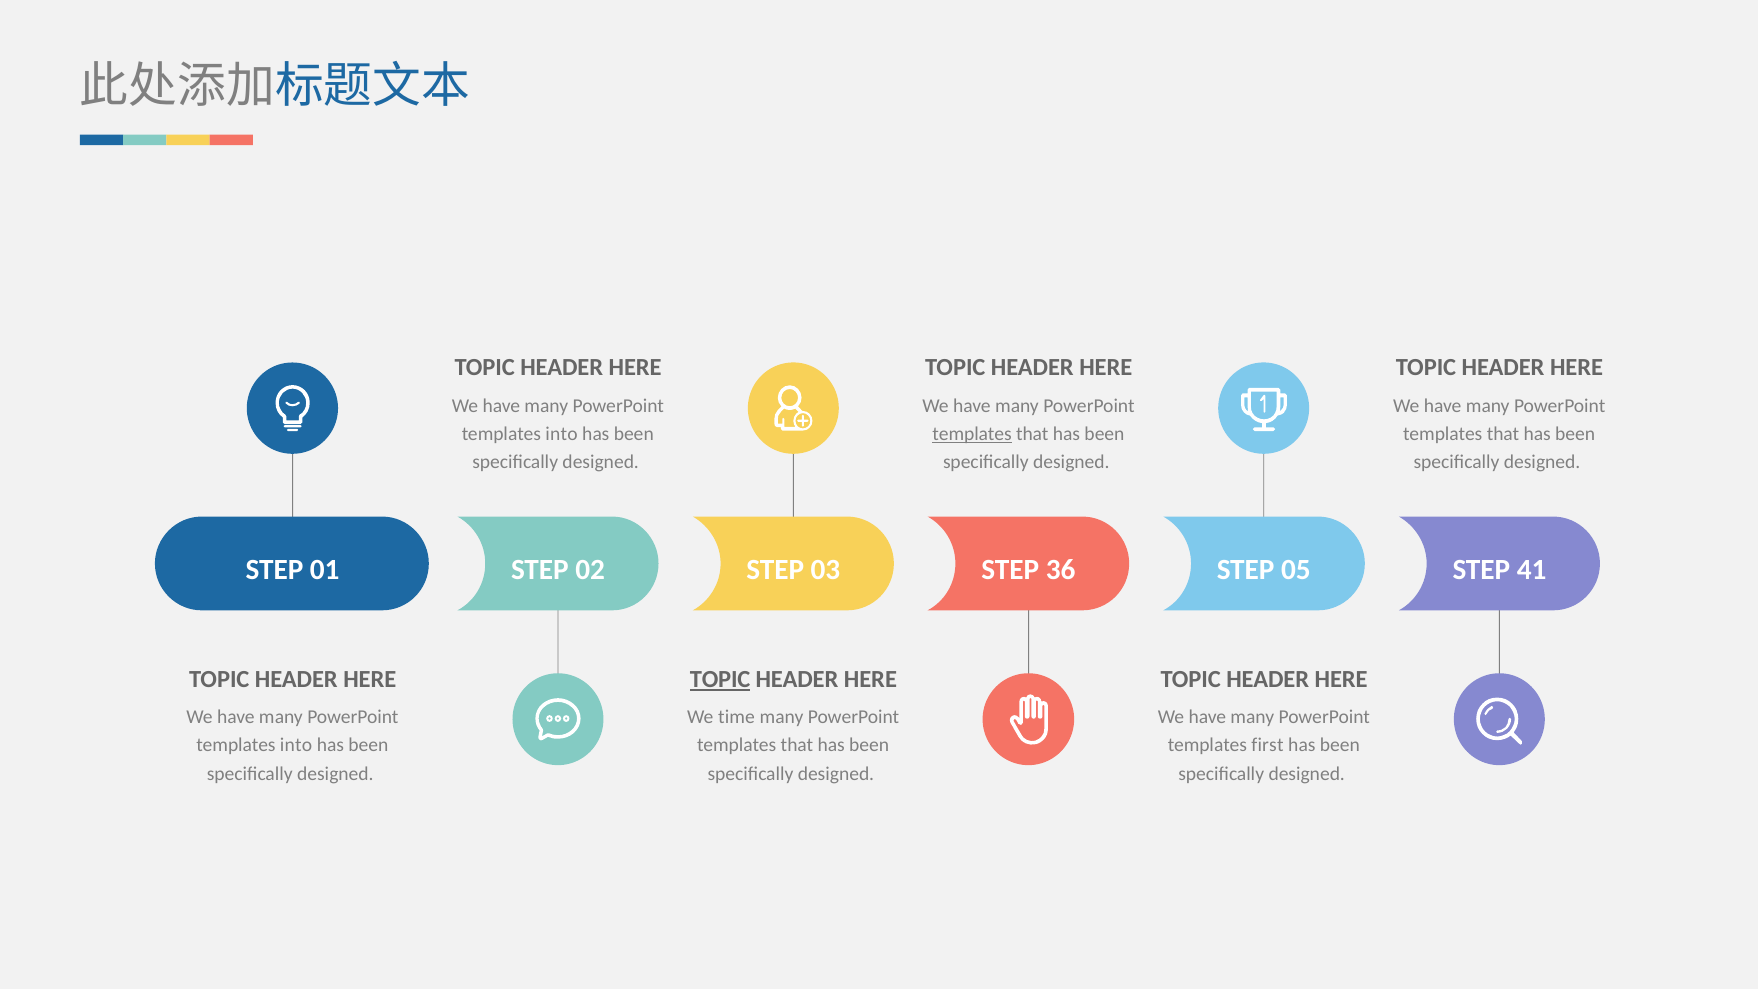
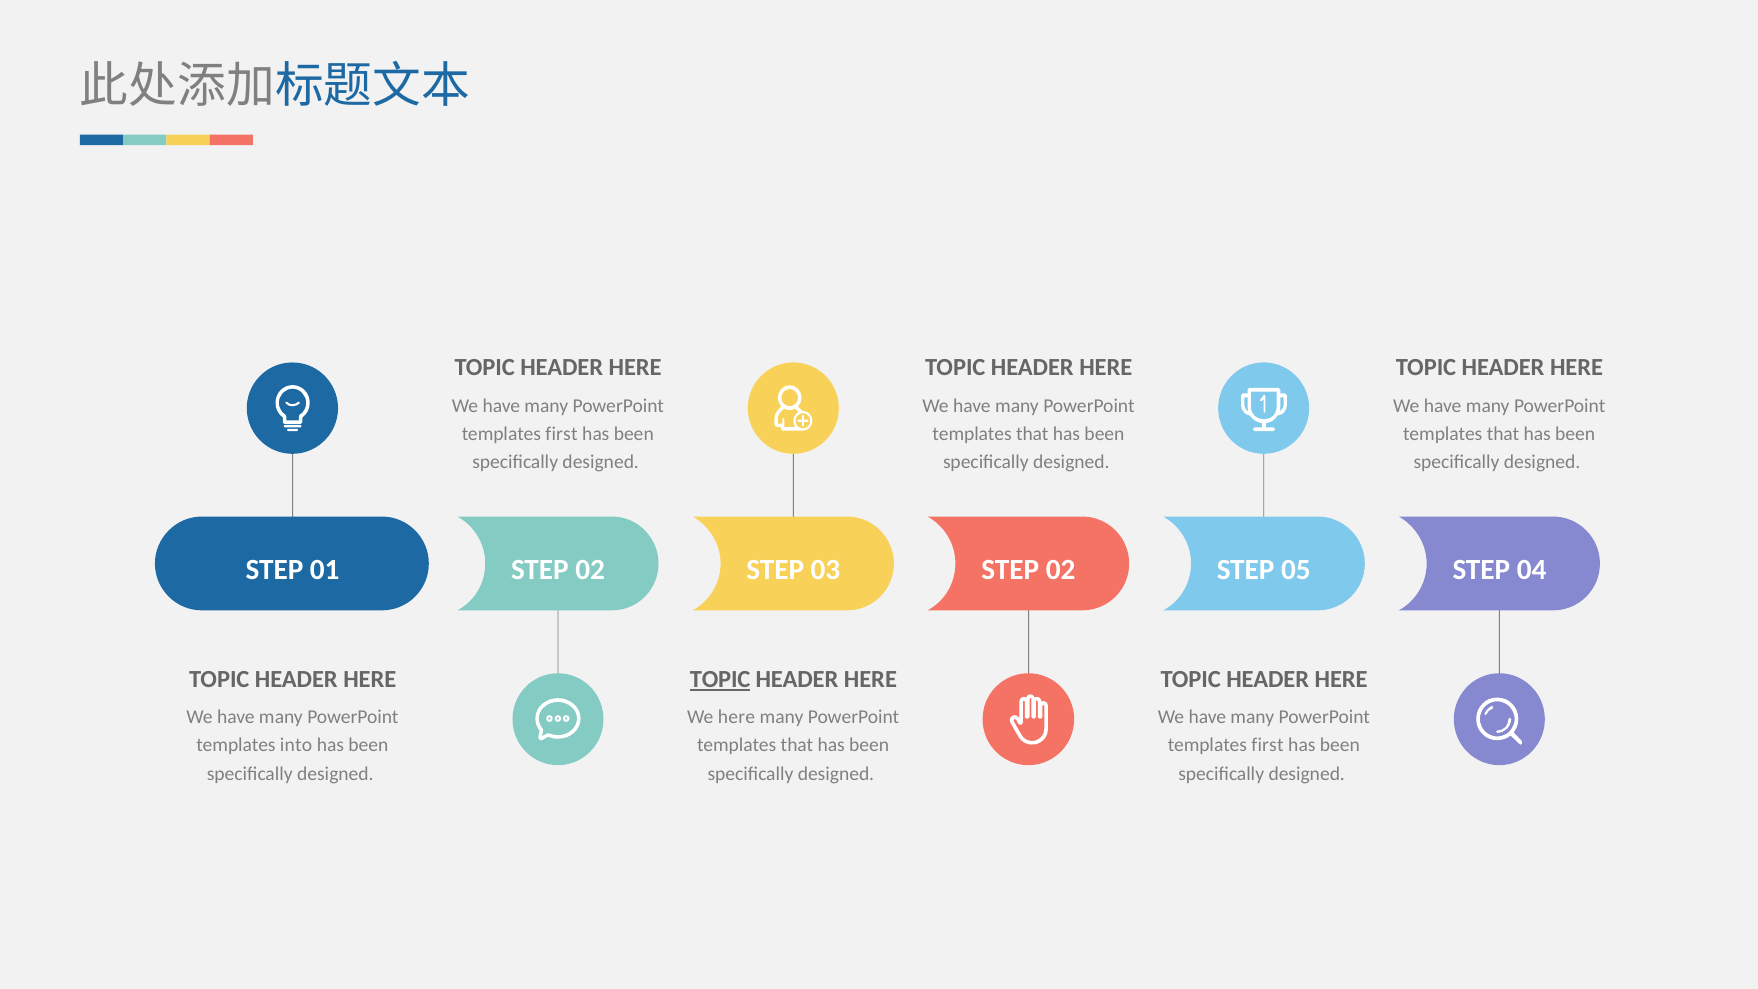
into at (561, 434): into -> first
templates at (972, 434) underline: present -> none
03 STEP 36: 36 -> 02
41: 41 -> 04
We time: time -> here
